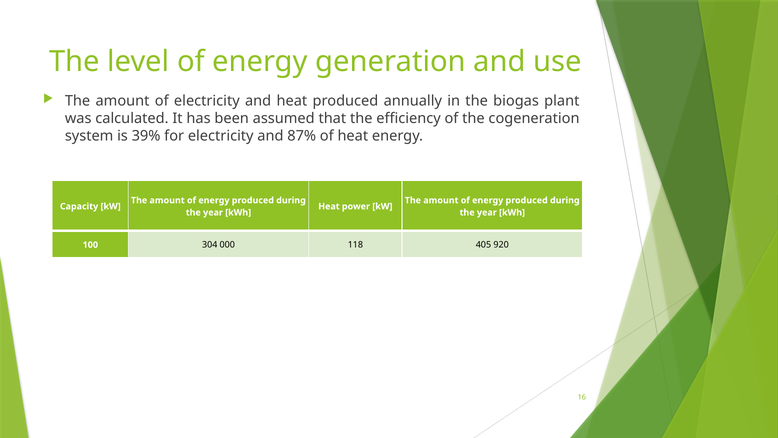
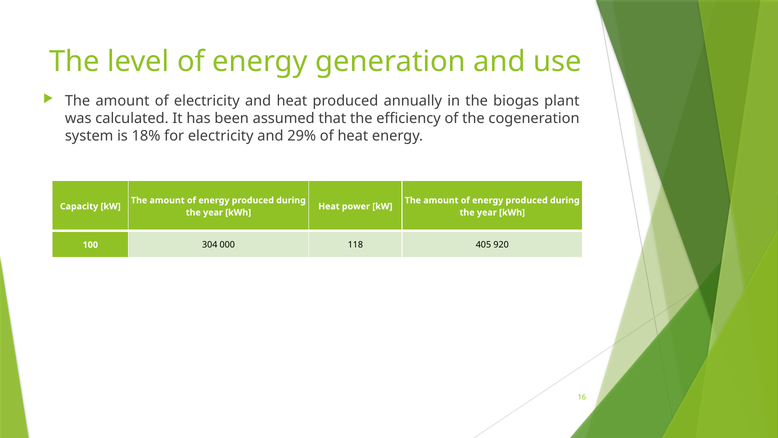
39%: 39% -> 18%
87%: 87% -> 29%
